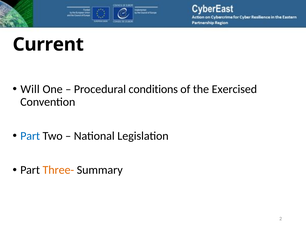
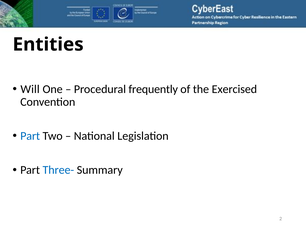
Current: Current -> Entities
conditions: conditions -> frequently
Three- colour: orange -> blue
